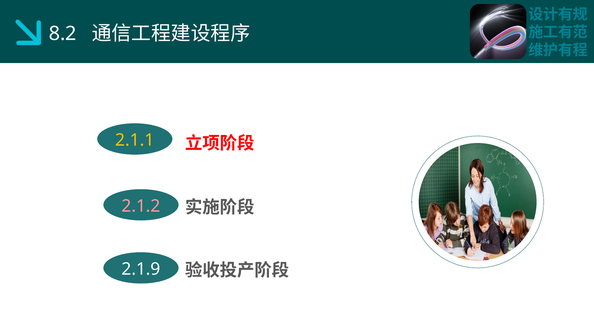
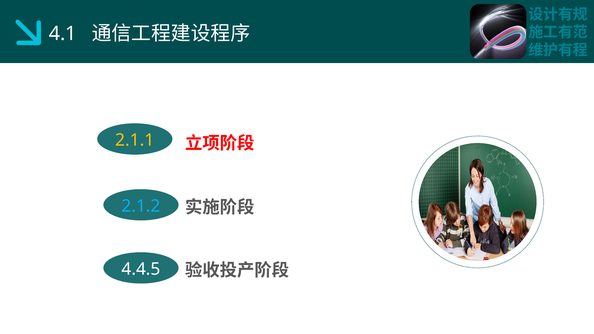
8.2: 8.2 -> 4.1
2.1.2 colour: pink -> light blue
2.1.9: 2.1.9 -> 4.4.5
